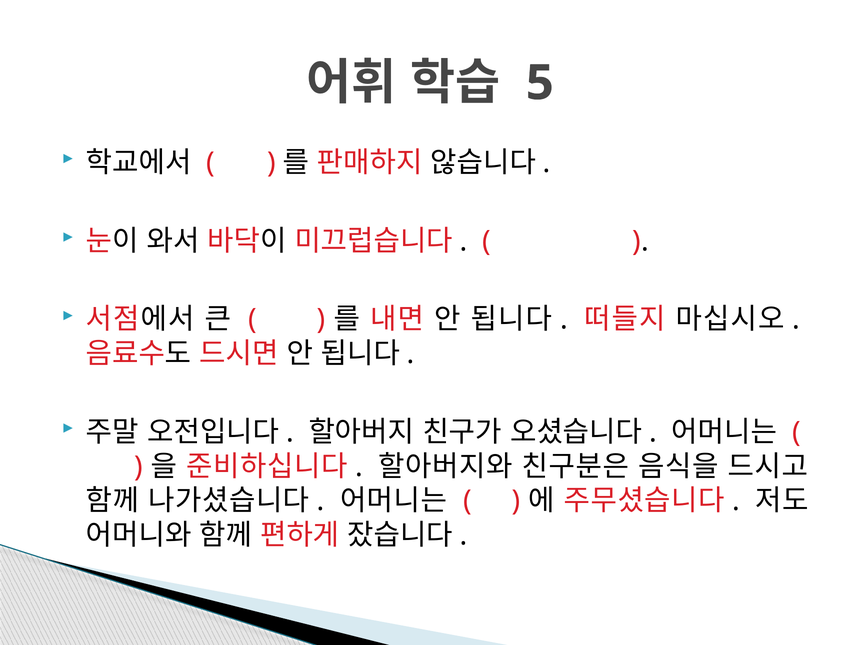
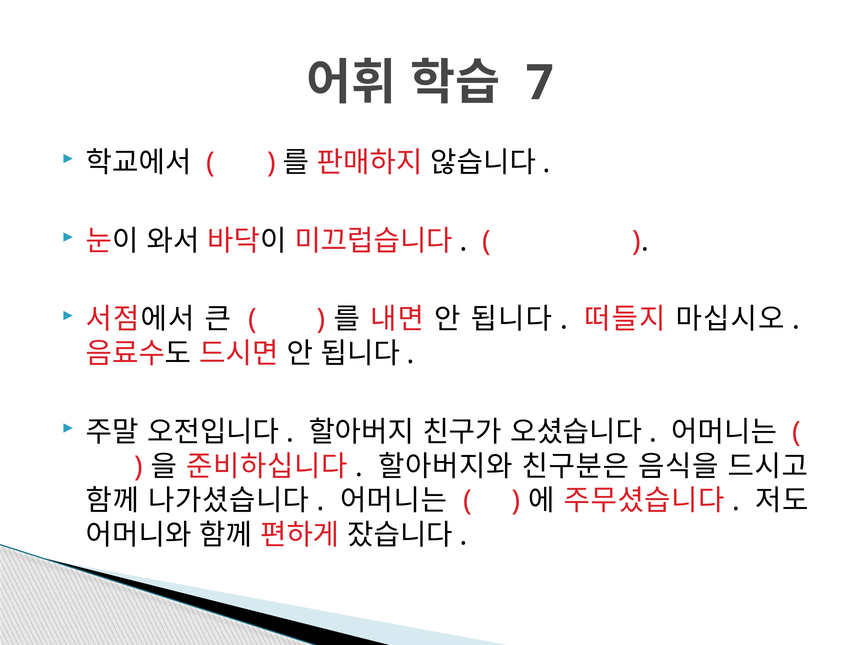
5: 5 -> 7
